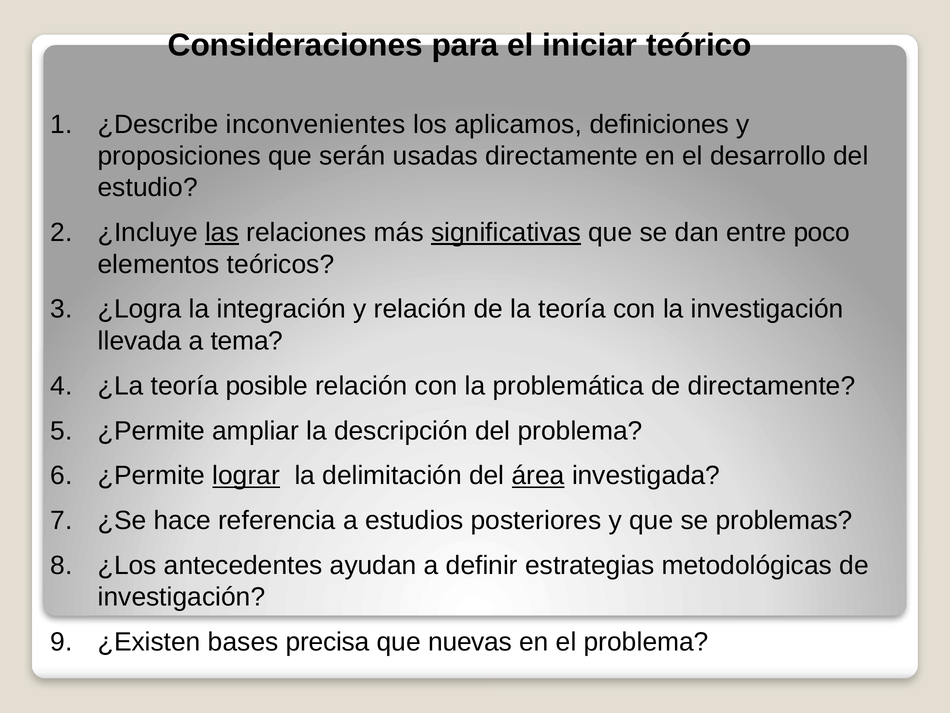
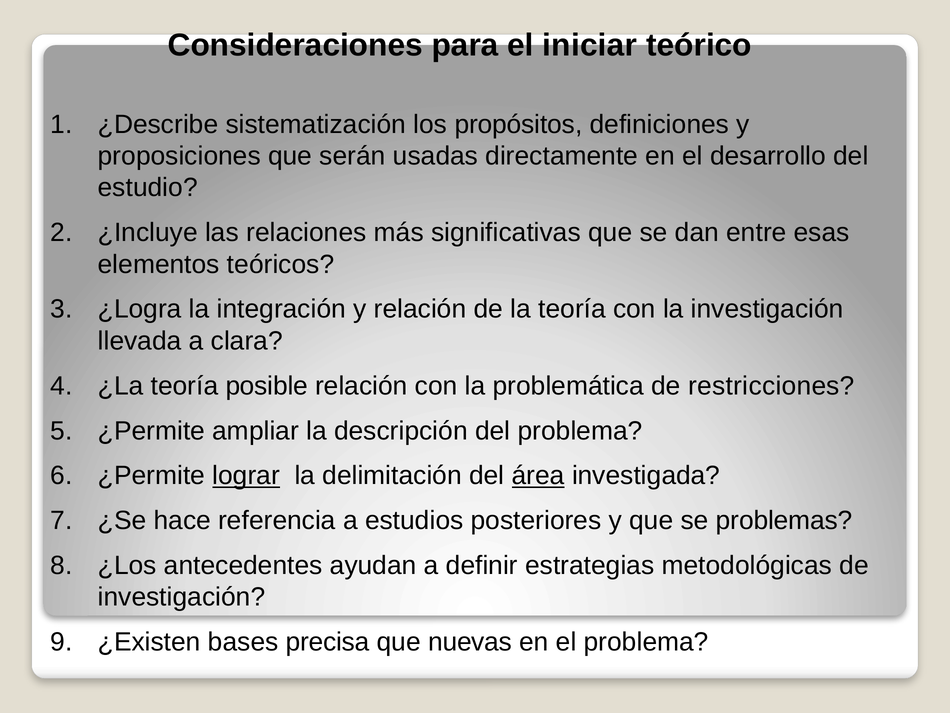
inconvenientes: inconvenientes -> sistematización
aplicamos: aplicamos -> propósitos
las underline: present -> none
significativas underline: present -> none
poco: poco -> esas
tema: tema -> clara
de directamente: directamente -> restricciones
